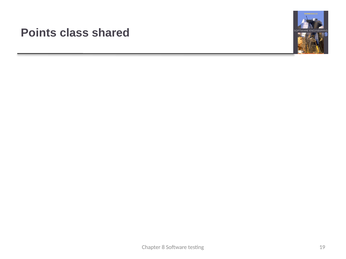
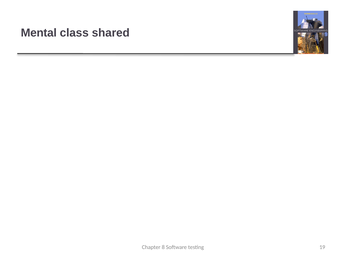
Points: Points -> Mental
